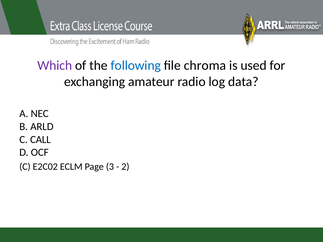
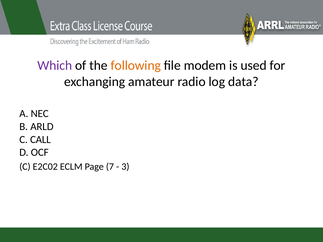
following colour: blue -> orange
chroma: chroma -> modem
3: 3 -> 7
2: 2 -> 3
